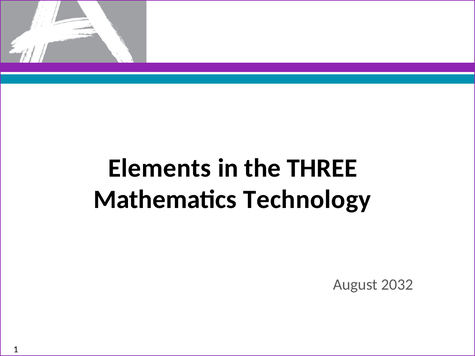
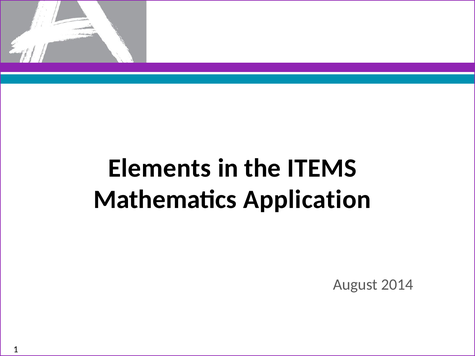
THREE: THREE -> ITEMS
Technology: Technology -> Application
2032: 2032 -> 2014
